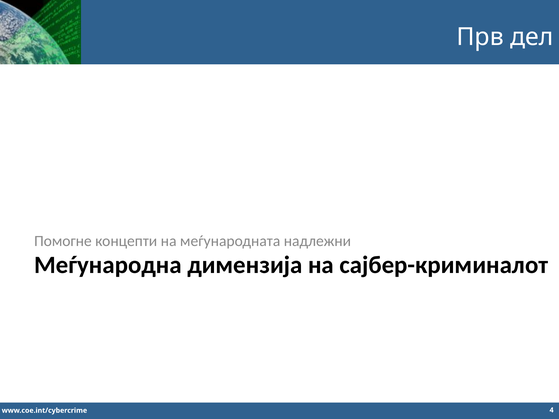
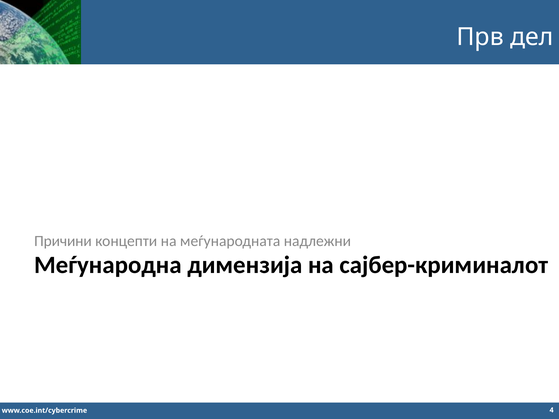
Помогне: Помогне -> Причини
